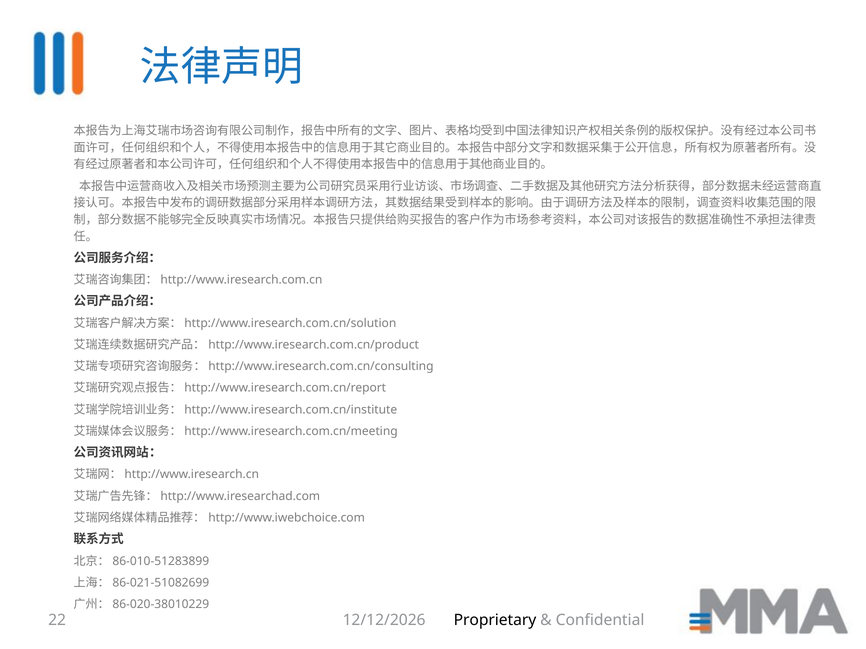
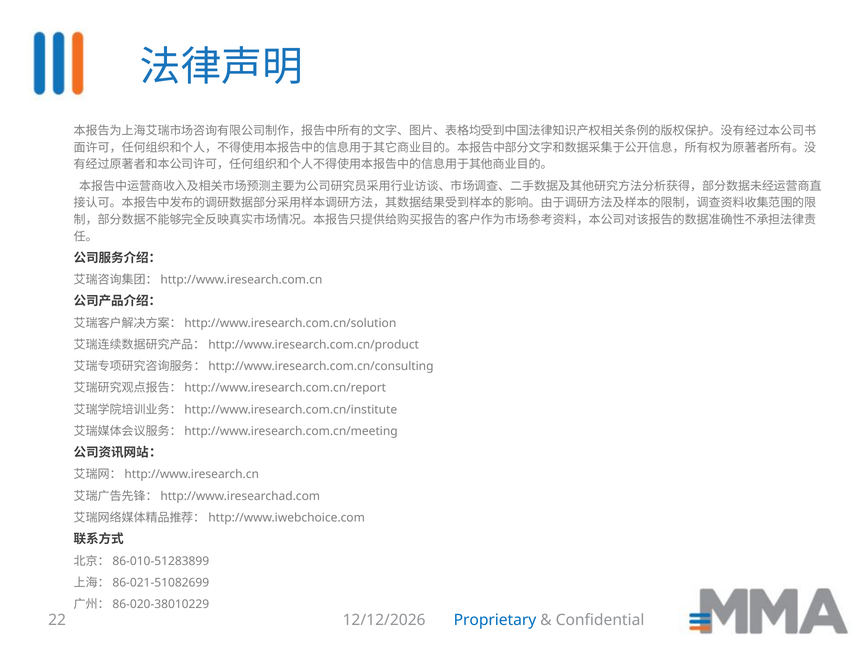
Proprietary colour: black -> blue
